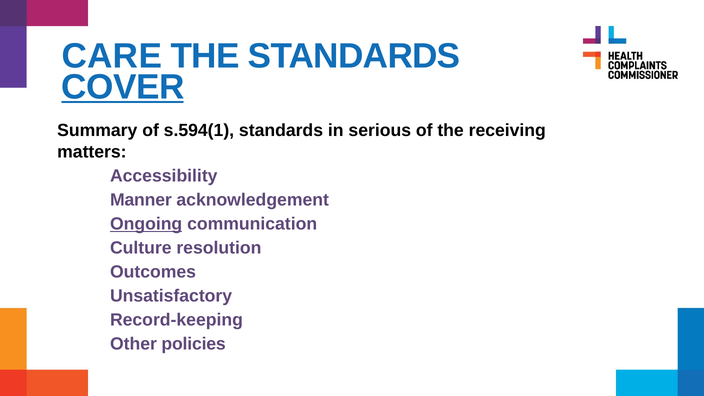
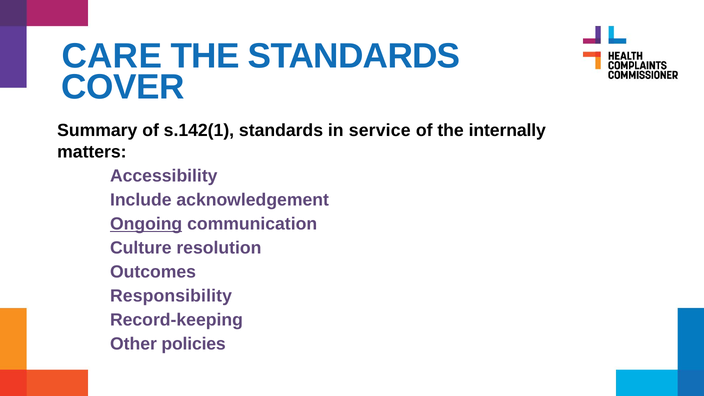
COVER underline: present -> none
s.594(1: s.594(1 -> s.142(1
serious: serious -> service
receiving: receiving -> internally
Manner: Manner -> Include
Unsatisfactory: Unsatisfactory -> Responsibility
